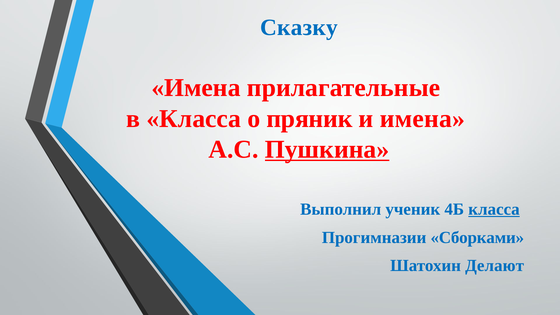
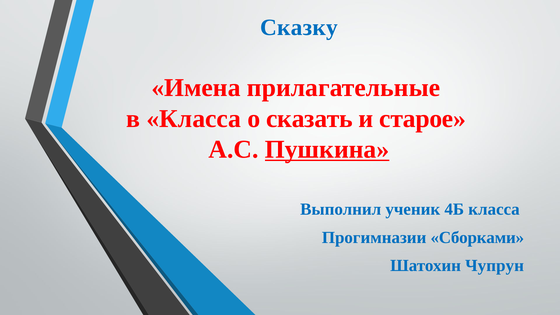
пряник: пряник -> сказать
и имена: имена -> старое
класса at (494, 209) underline: present -> none
Делают: Делают -> Чупрун
